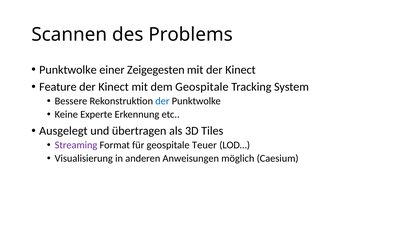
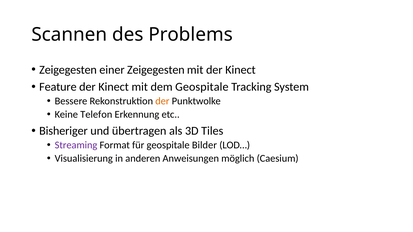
Punktwolke at (68, 70): Punktwolke -> Zeigegesten
der at (162, 101) colour: blue -> orange
Experte: Experte -> Telefon
Ausgelegt: Ausgelegt -> Bisheriger
Teuer: Teuer -> Bilder
